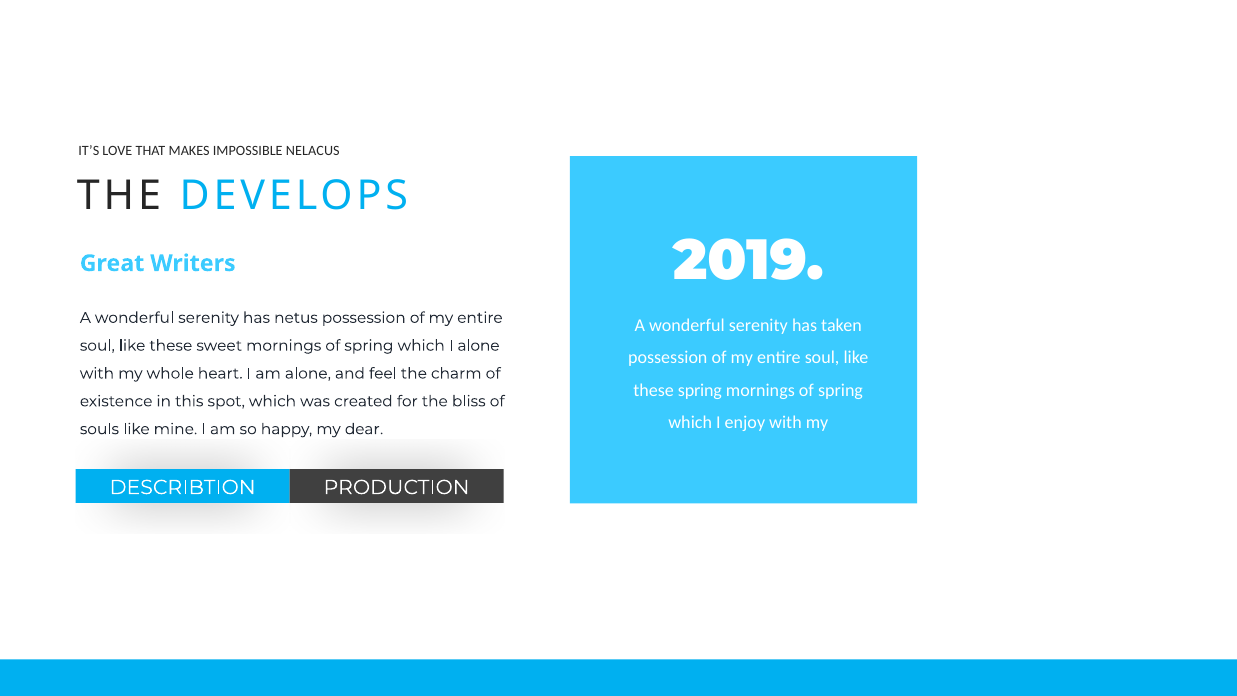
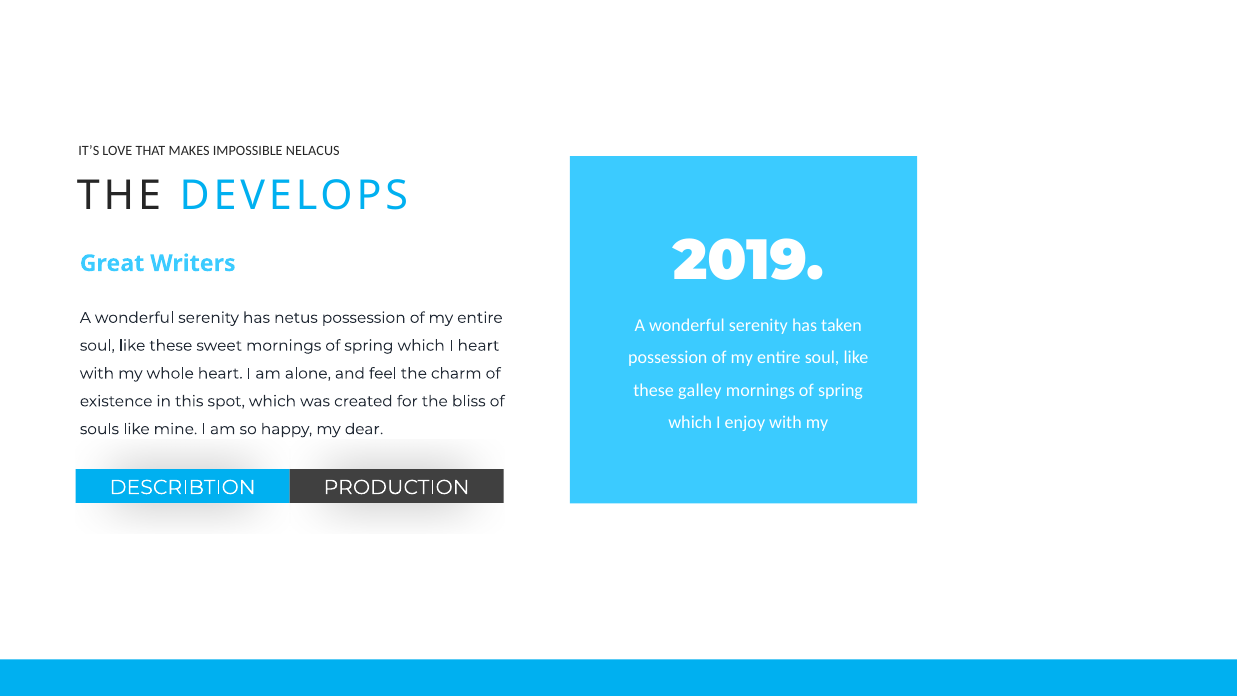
I alone: alone -> heart
these spring: spring -> galley
